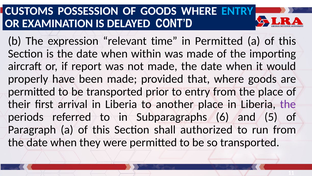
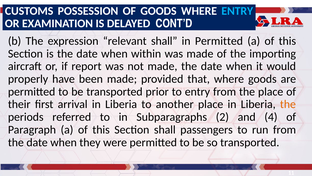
relevant time: time -> shall
the at (288, 104) colour: purple -> orange
6: 6 -> 2
5: 5 -> 4
authorized: authorized -> passengers
